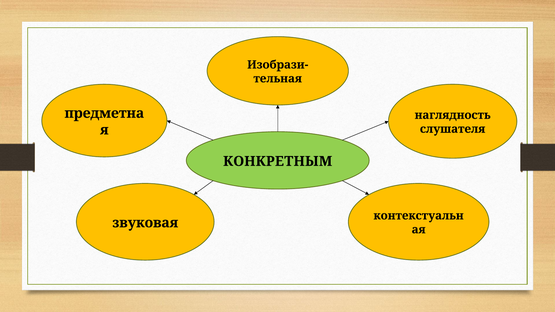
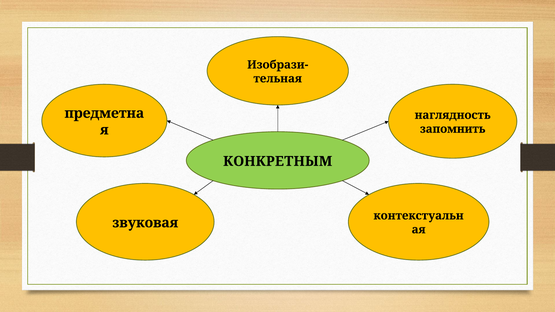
слушателя: слушателя -> запомнить
